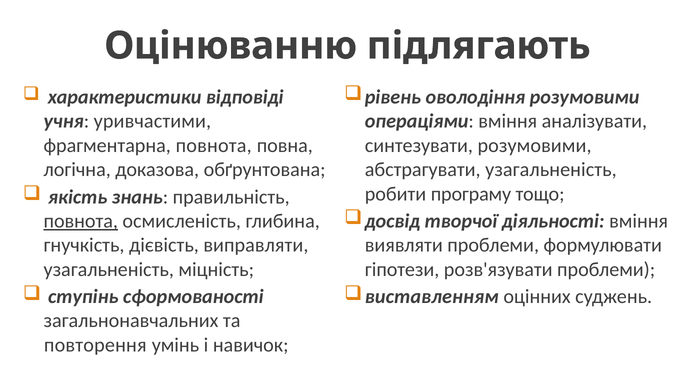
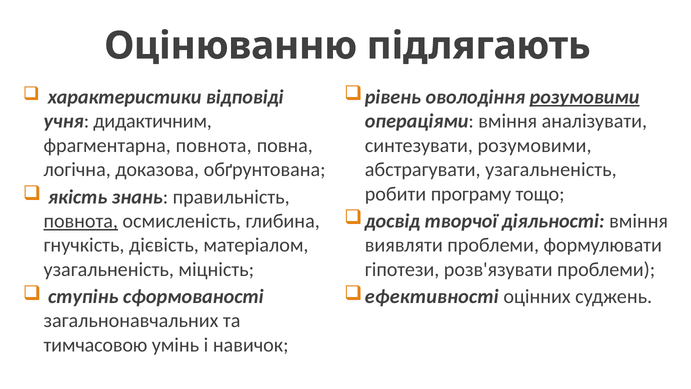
розумовими at (585, 97) underline: none -> present
уривчастими: уривчастими -> дидактичним
виправляти: виправляти -> матеріалом
виставленням: виставленням -> ефективності
повторення: повторення -> тимчасовою
